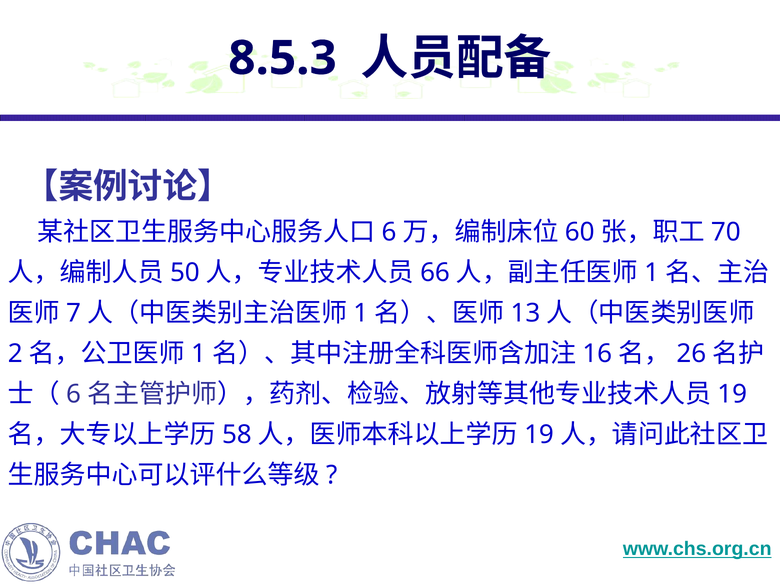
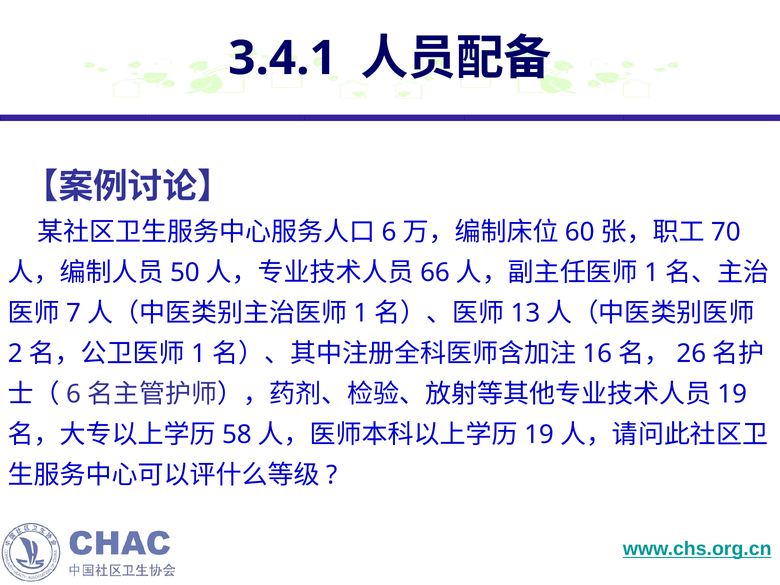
8.5.3: 8.5.3 -> 3.4.1
